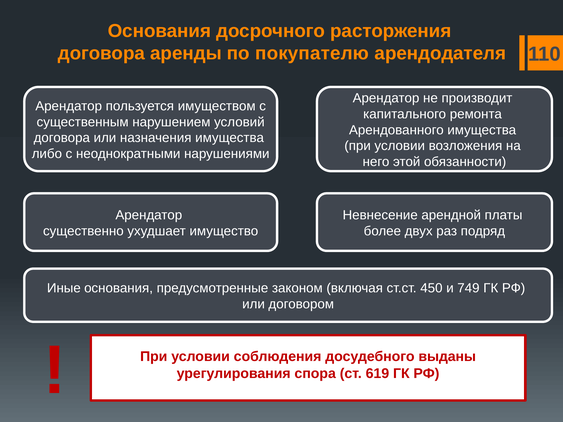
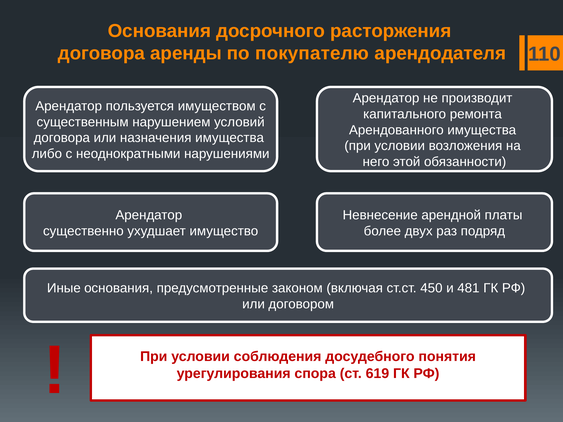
749: 749 -> 481
выданы: выданы -> понятия
